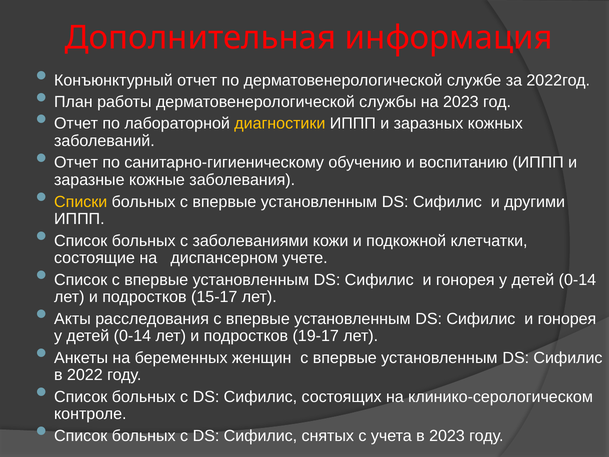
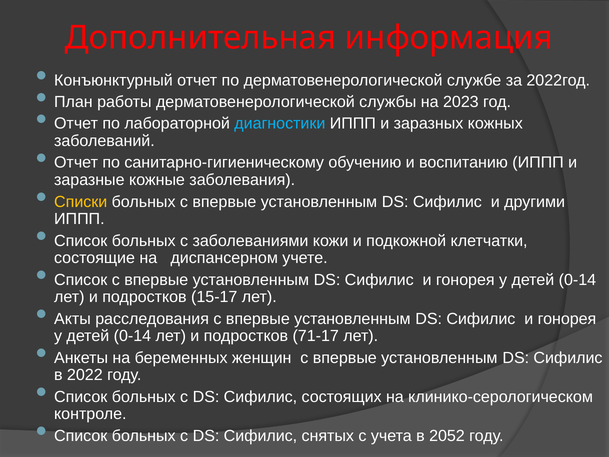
диагностики colour: yellow -> light blue
19-17: 19-17 -> 71-17
в 2023: 2023 -> 2052
